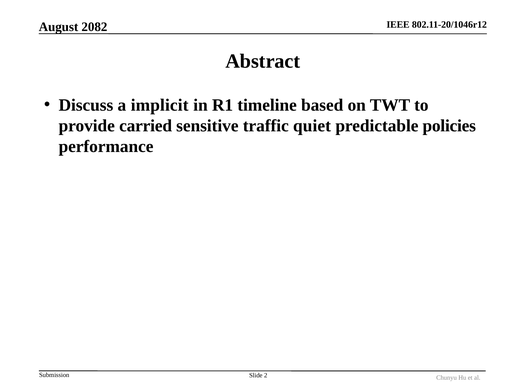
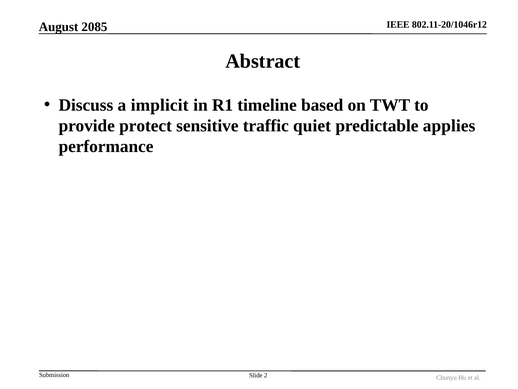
2082: 2082 -> 2085
carried: carried -> protect
policies: policies -> applies
